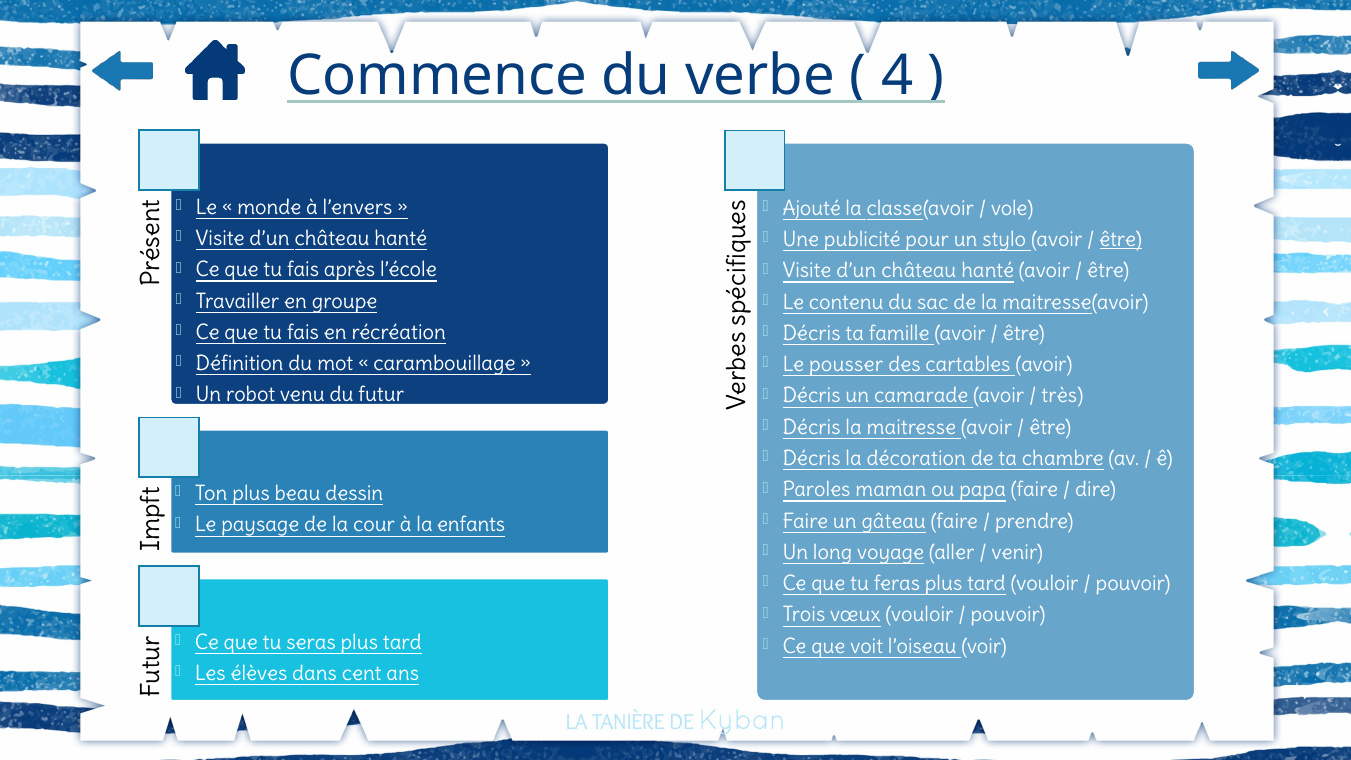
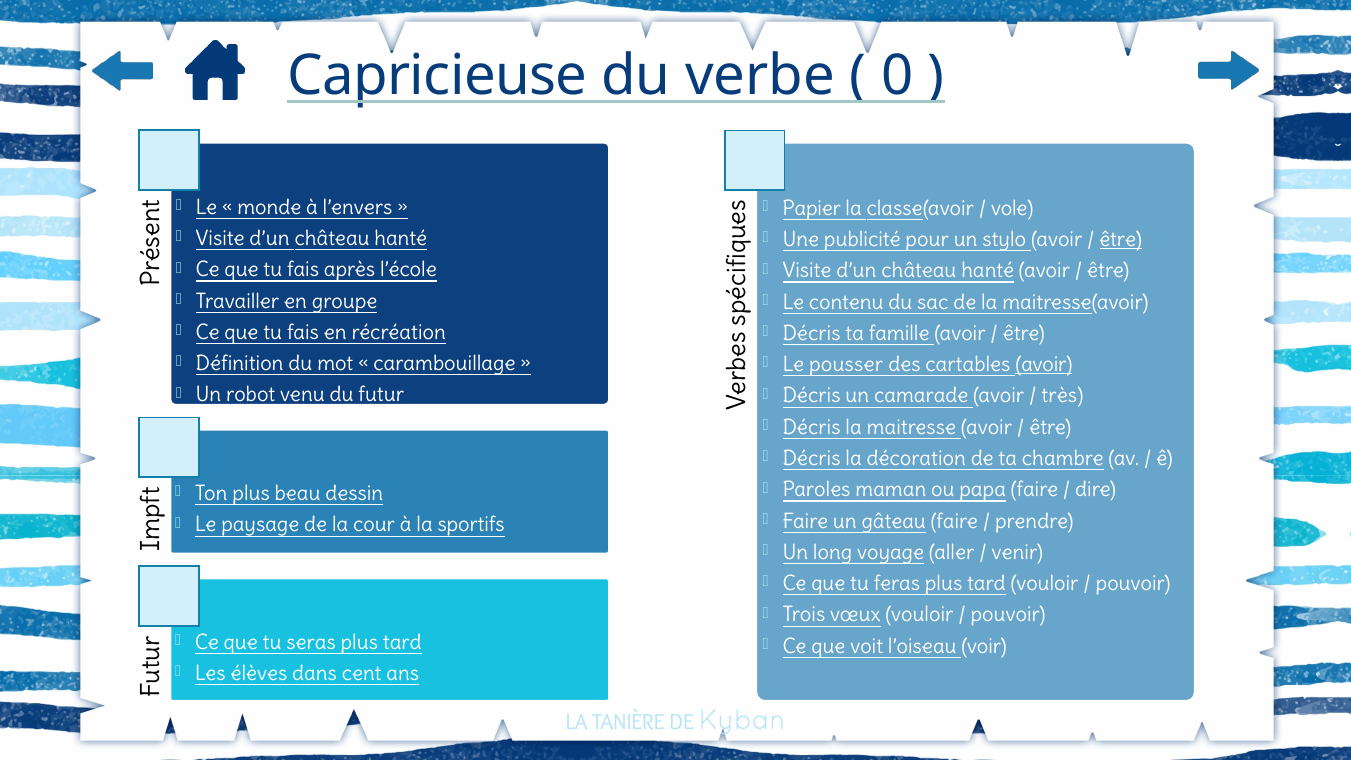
Commence: Commence -> Capricieuse
4: 4 -> 0
Ajouté: Ajouté -> Papier
avoir at (1044, 365) underline: none -> present
enfants: enfants -> sportifs
